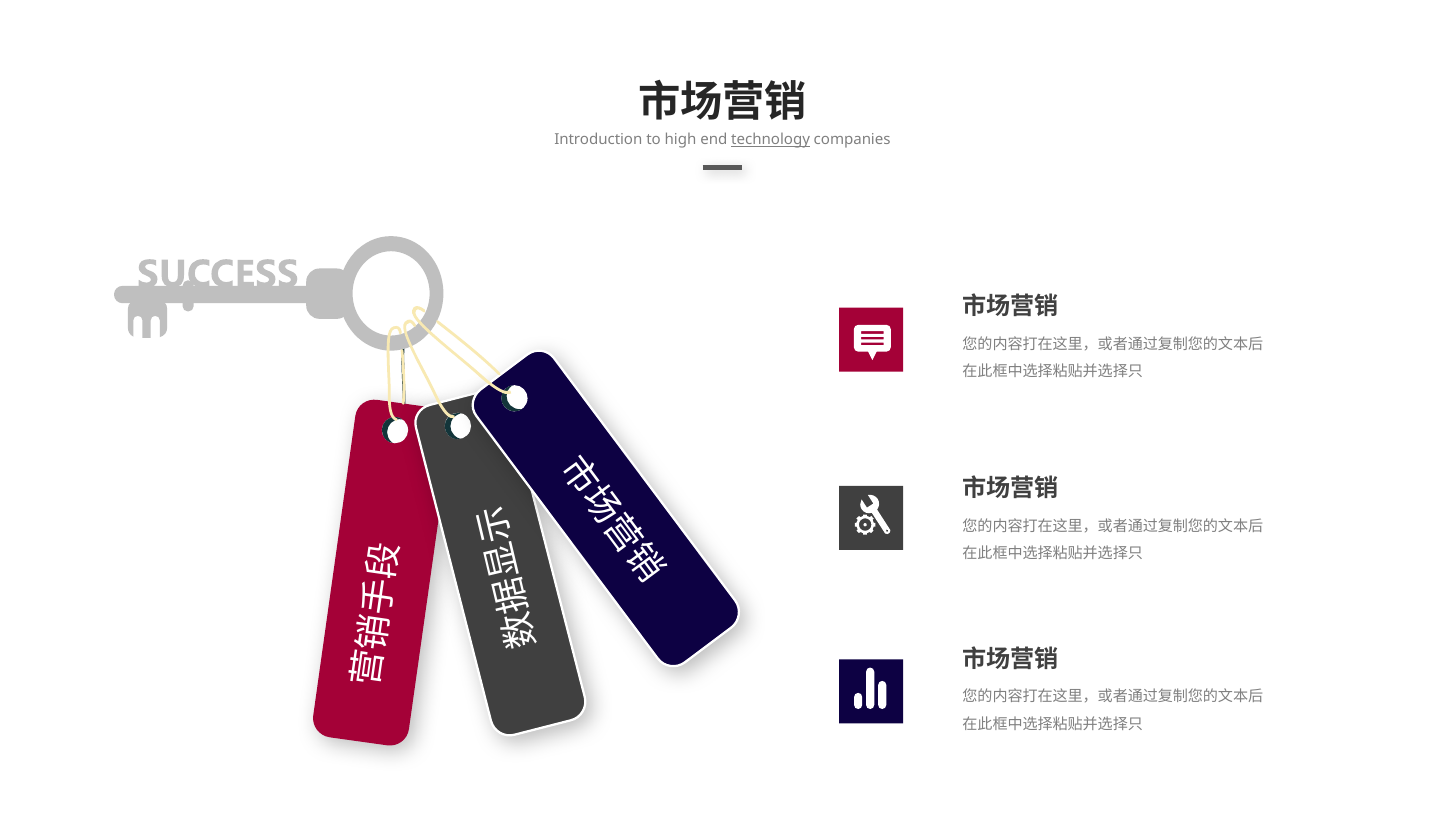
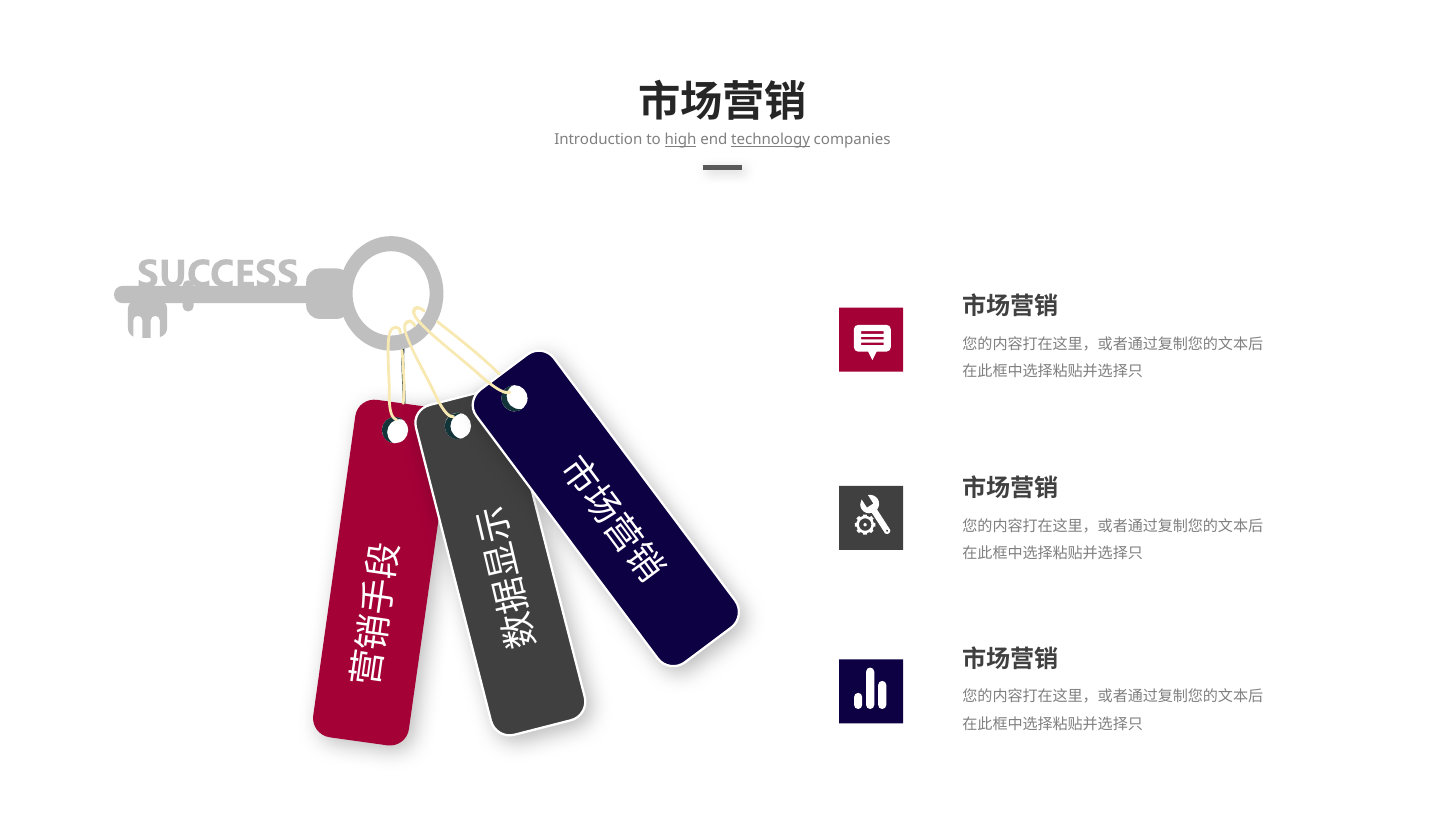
high underline: none -> present
